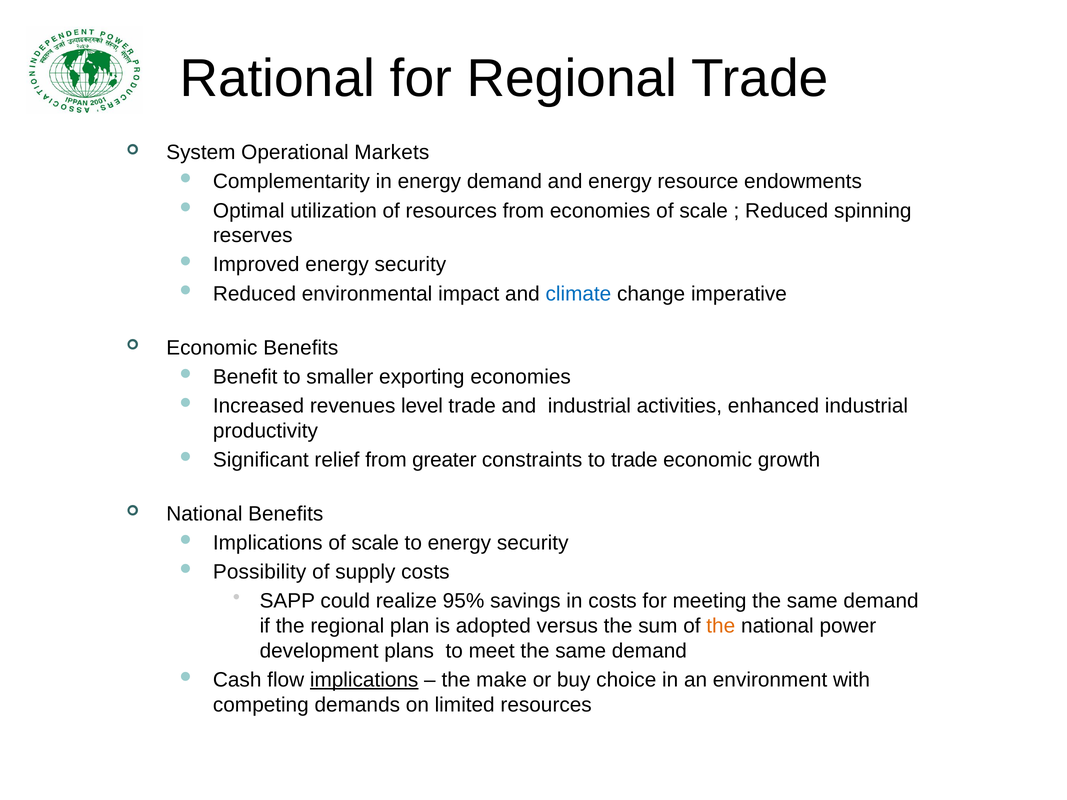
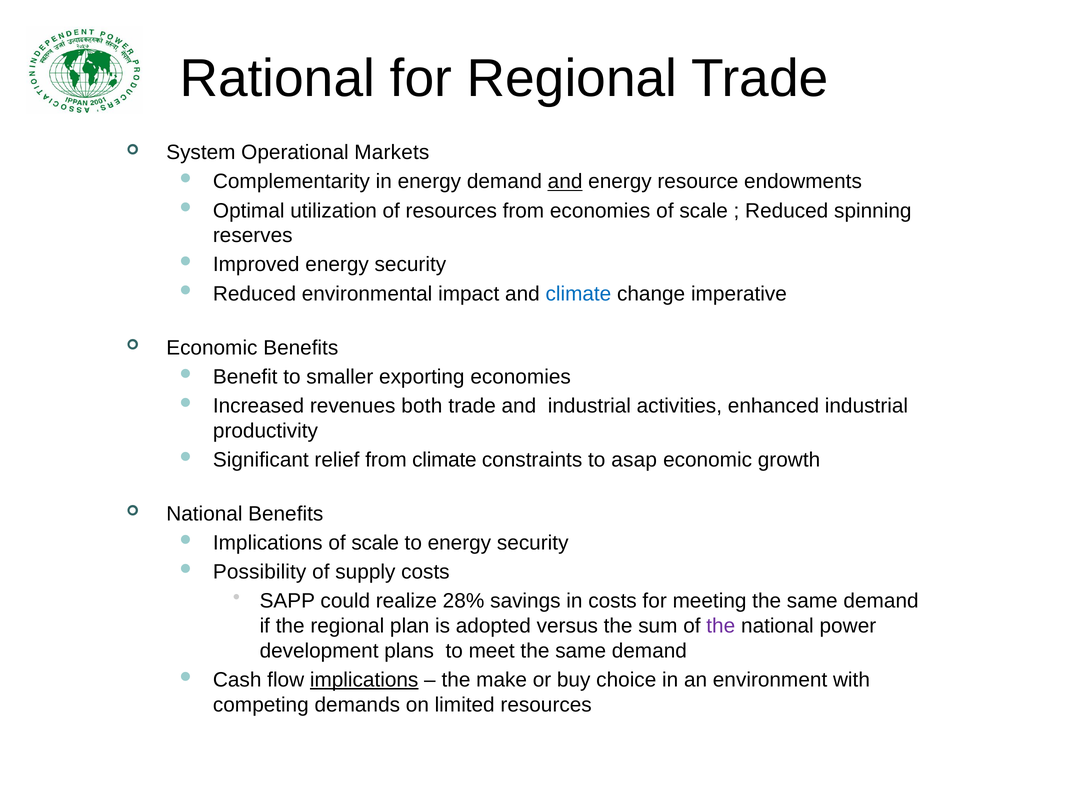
and at (565, 182) underline: none -> present
level: level -> both
from greater: greater -> climate
to trade: trade -> asap
95%: 95% -> 28%
the at (721, 626) colour: orange -> purple
